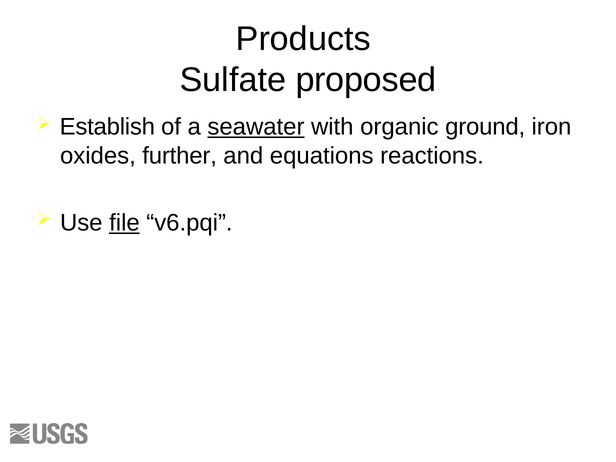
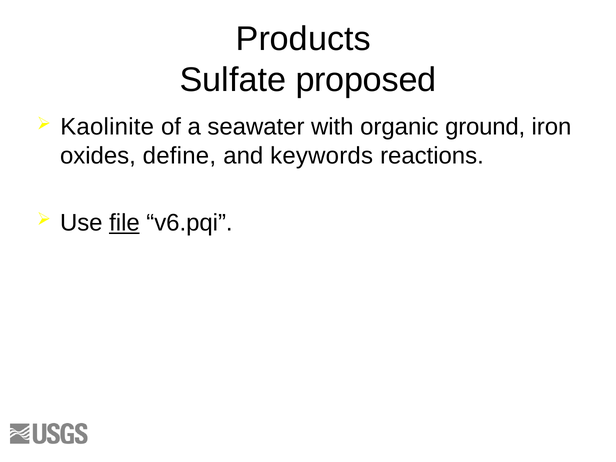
Establish: Establish -> Kaolinite
seawater underline: present -> none
further: further -> define
equations: equations -> keywords
